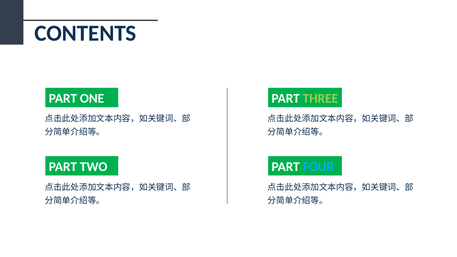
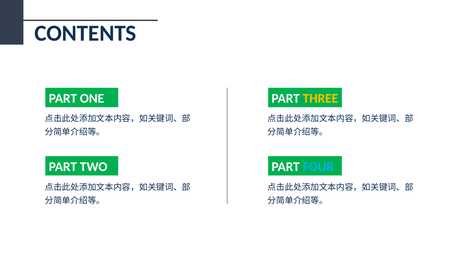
THREE colour: light green -> yellow
